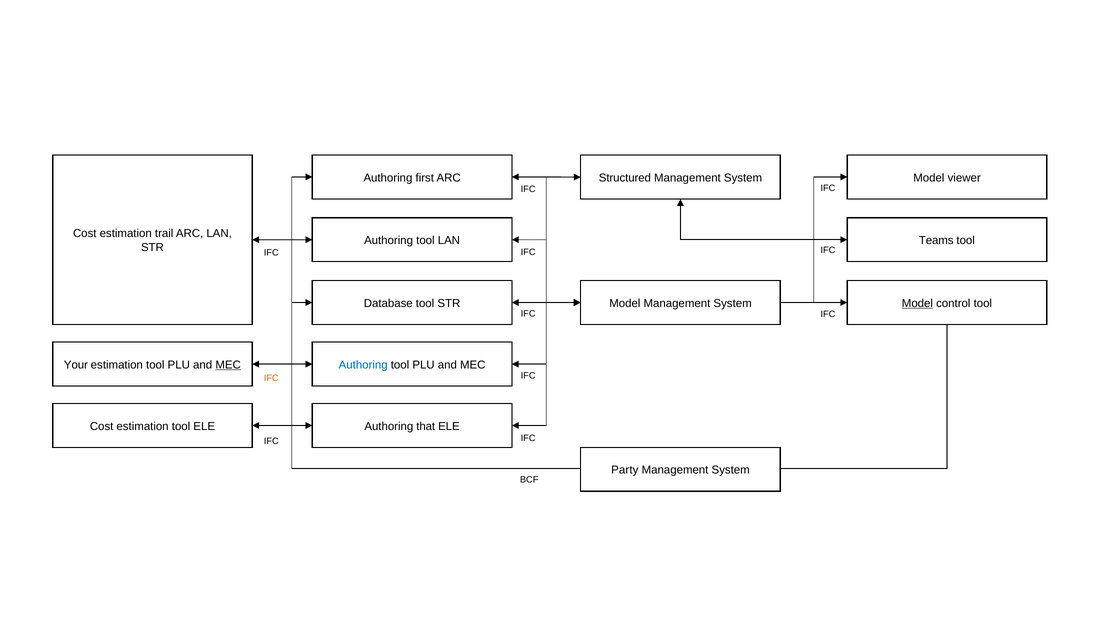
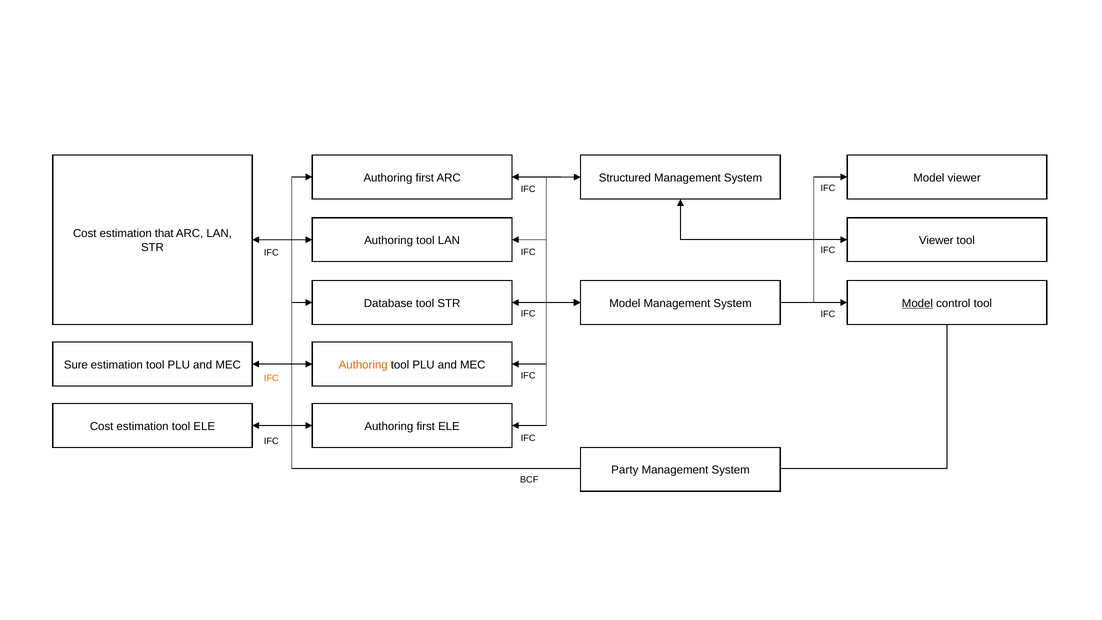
trail: trail -> that
Teams at (936, 240): Teams -> Viewer
Your: Your -> Sure
MEC at (228, 365) underline: present -> none
Authoring at (363, 365) colour: blue -> orange
that at (426, 426): that -> first
